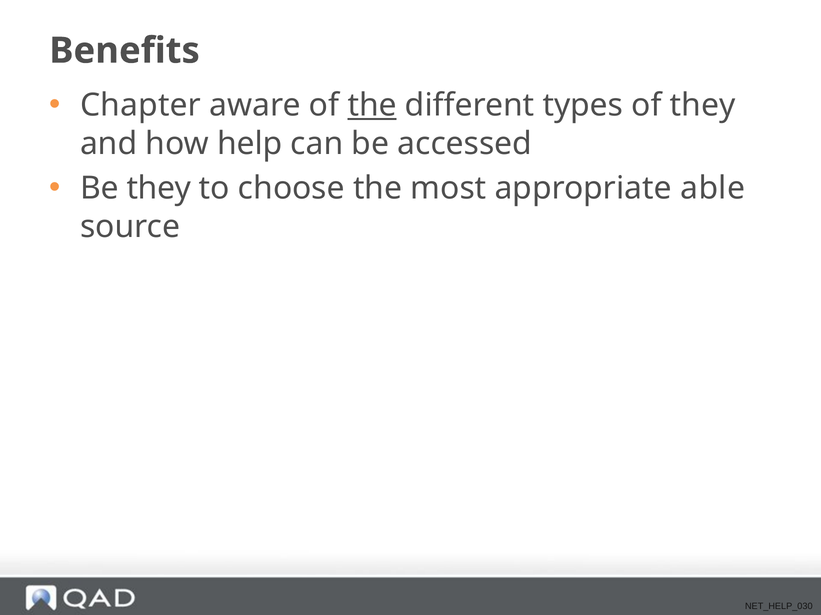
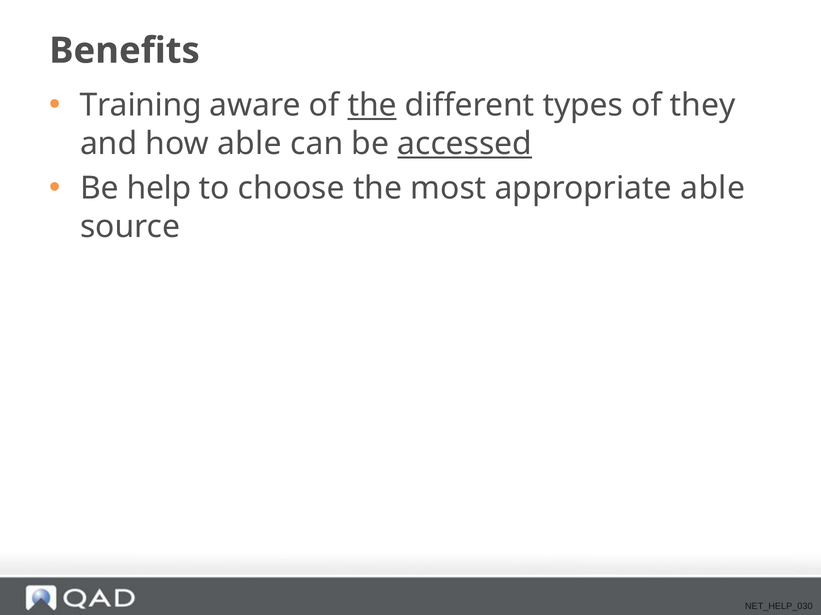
Chapter: Chapter -> Training
how help: help -> able
accessed underline: none -> present
Be they: they -> help
